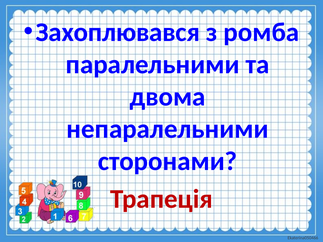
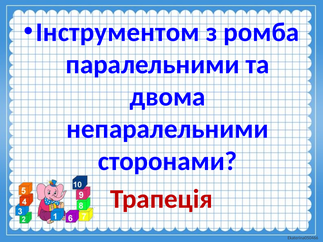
Захоплювався: Захоплювався -> Інструментом
